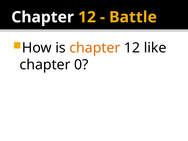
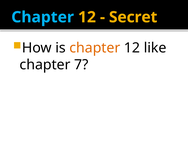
Chapter at (43, 17) colour: white -> light blue
Battle: Battle -> Secret
0: 0 -> 7
